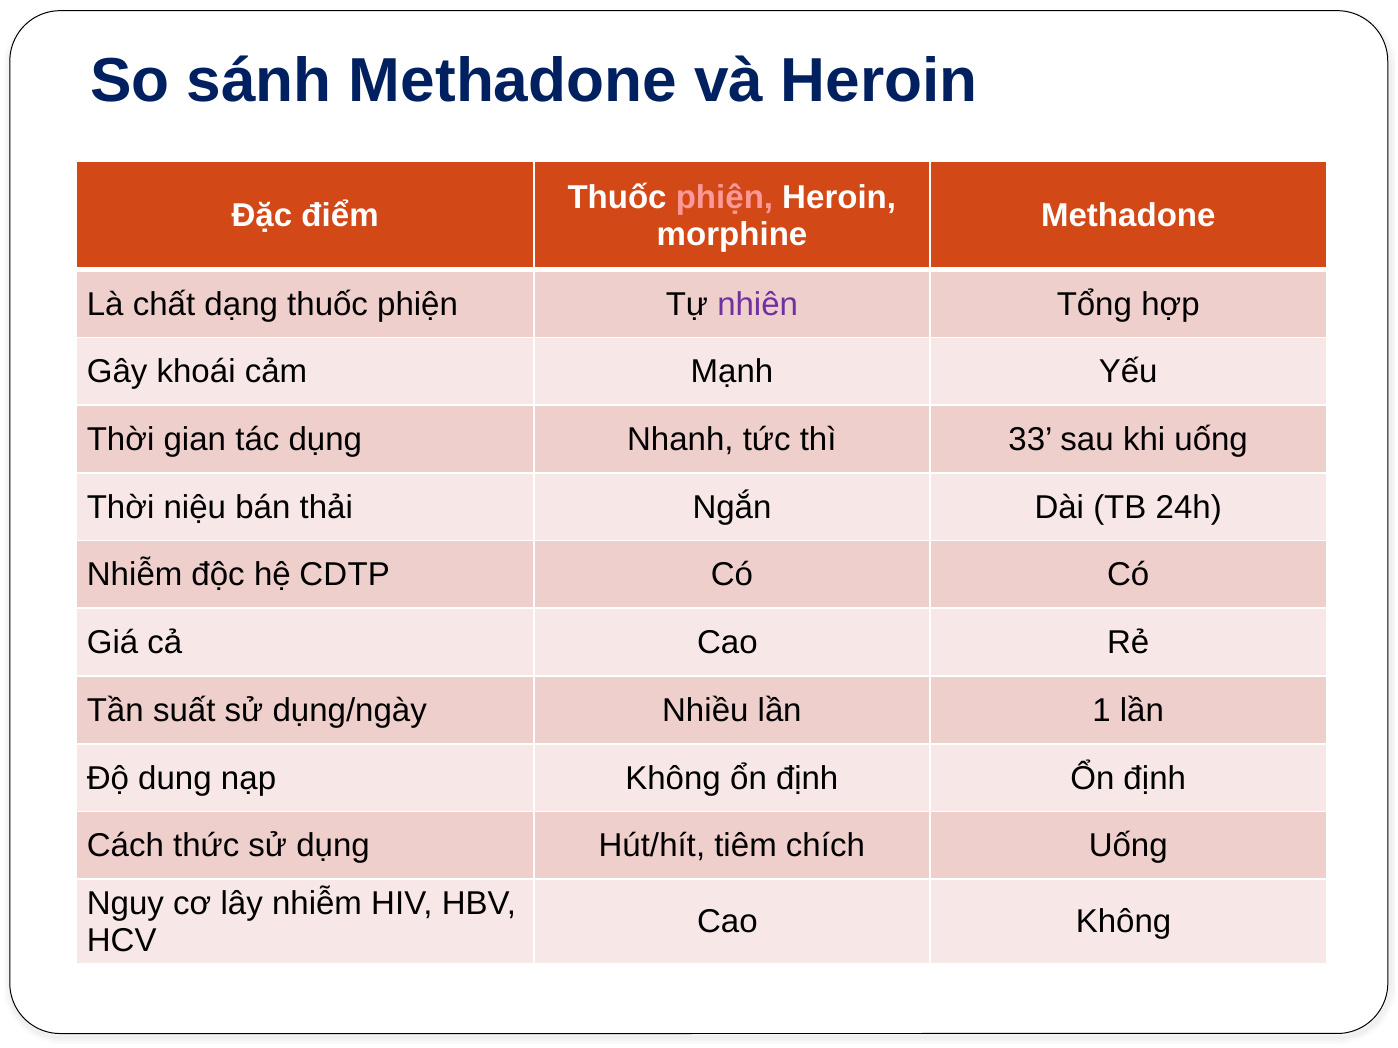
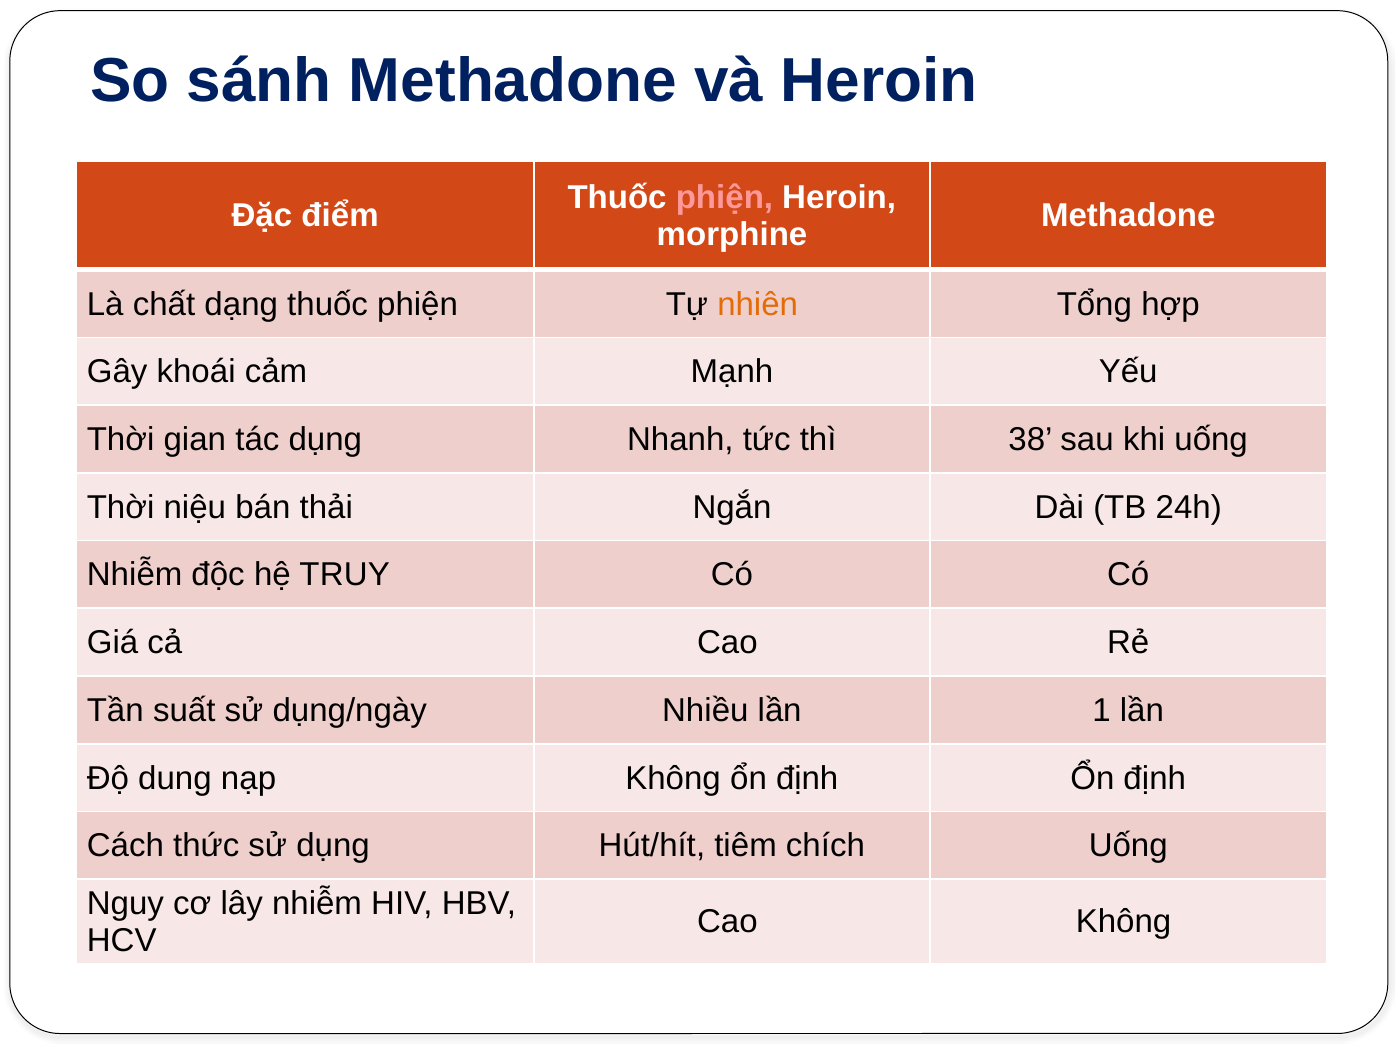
nhiên colour: purple -> orange
33: 33 -> 38
CDTP: CDTP -> TRUY
